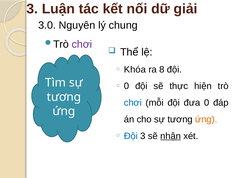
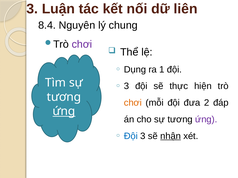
giải: giải -> liên
3.0: 3.0 -> 8.4
Khóa: Khóa -> Dụng
8: 8 -> 1
0 at (126, 86): 0 -> 3
chơi at (133, 103) colour: blue -> orange
đưa 0: 0 -> 2
ứng at (64, 112) underline: none -> present
ứng at (206, 120) colour: orange -> purple
